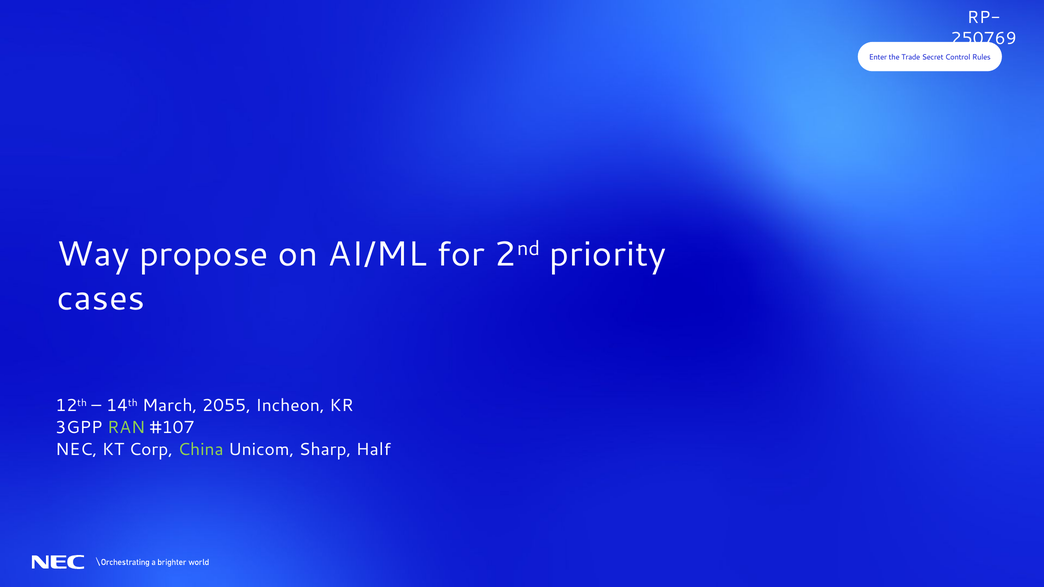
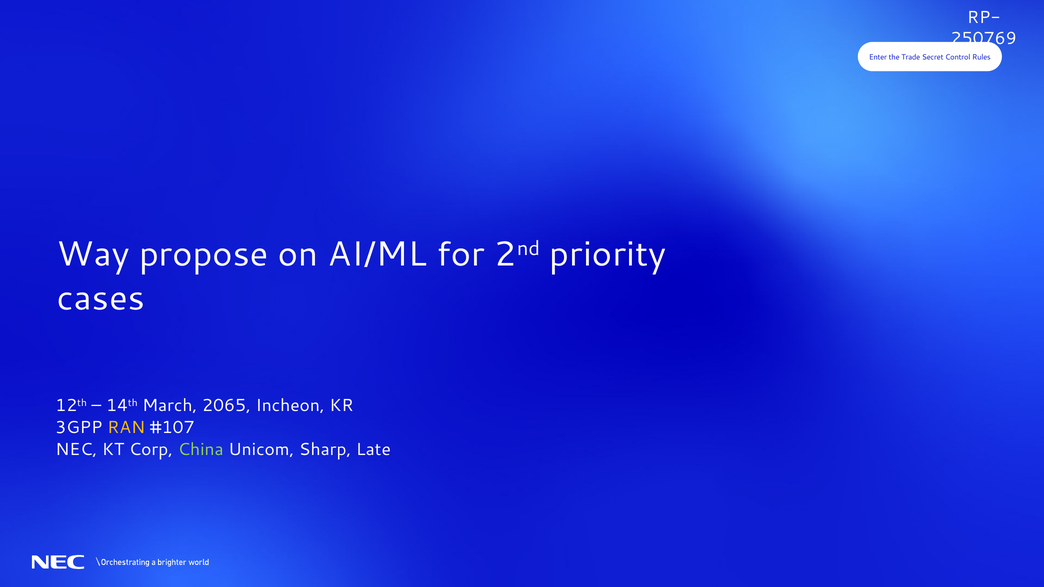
2055: 2055 -> 2065
RAN colour: light green -> yellow
Half: Half -> Late
